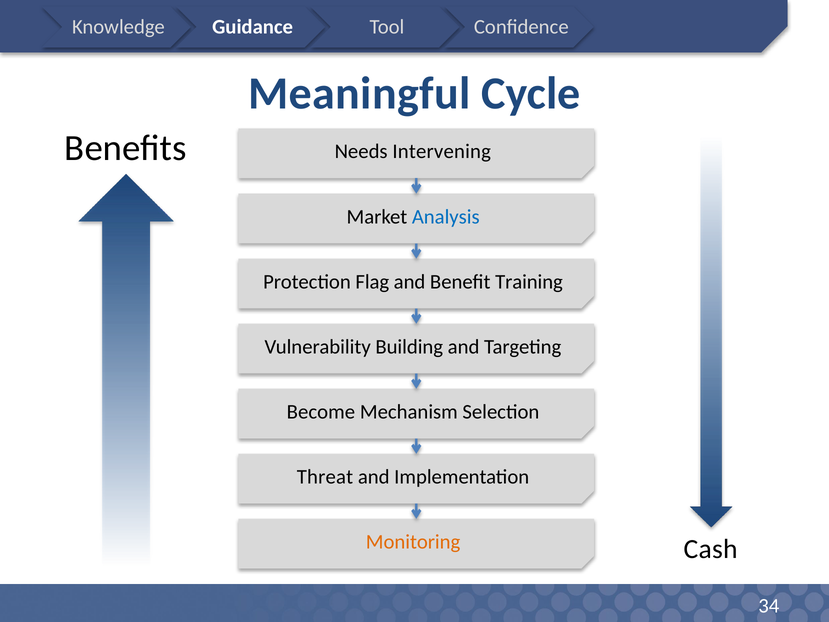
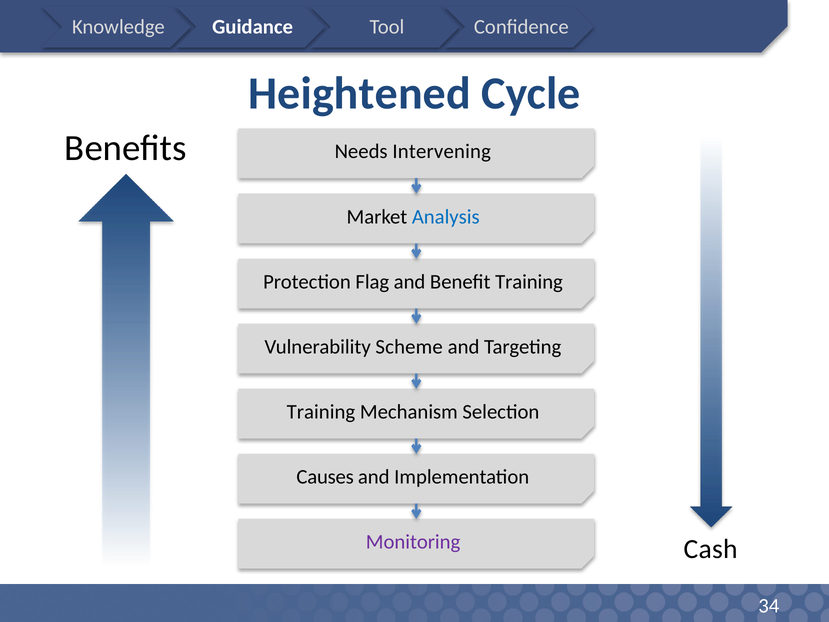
Meaningful: Meaningful -> Heightened
Building: Building -> Scheme
Become at (321, 412): Become -> Training
Threat: Threat -> Causes
Monitoring colour: orange -> purple
